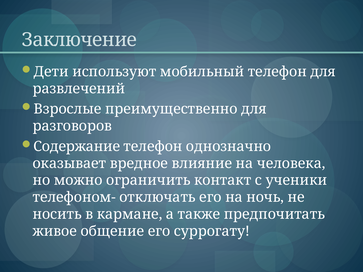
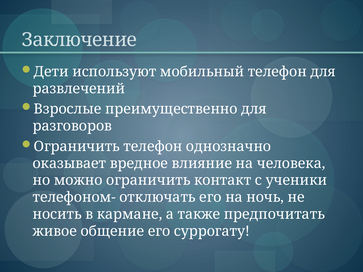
Содержание at (77, 147): Содержание -> Ограничить
